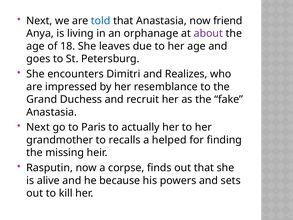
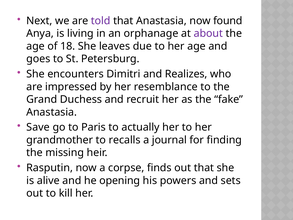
told colour: blue -> purple
friend: friend -> found
Next at (38, 127): Next -> Save
helped: helped -> journal
because: because -> opening
